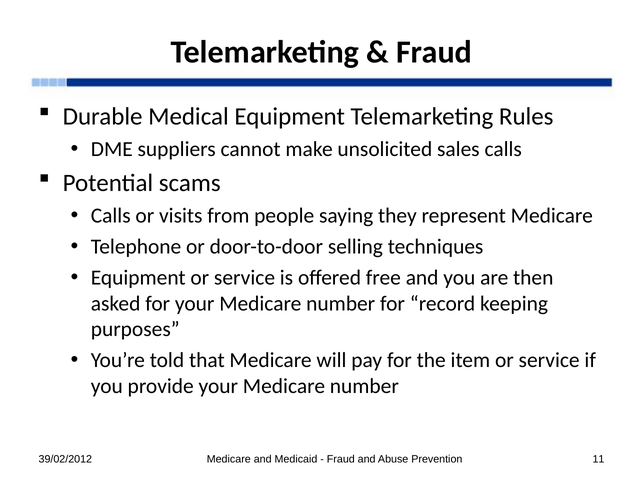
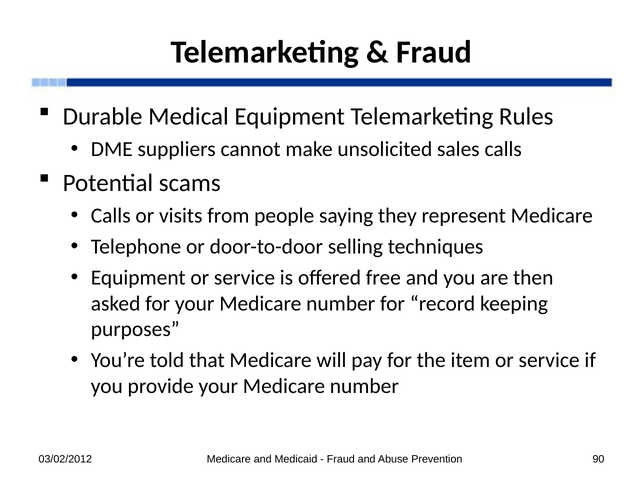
39/02/2012: 39/02/2012 -> 03/02/2012
11: 11 -> 90
